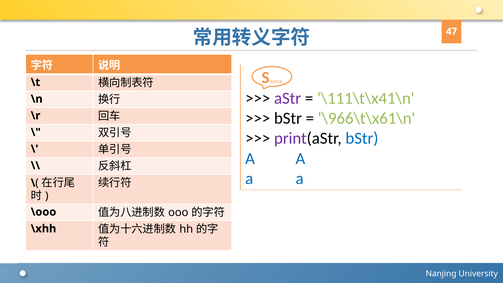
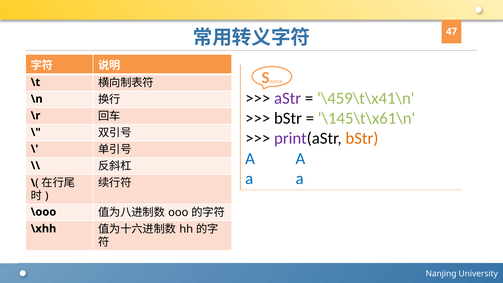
\111\t\x41\n: \111\t\x41\n -> \459\t\x41\n
\966\t\x61\n: \966\t\x61\n -> \145\t\x61\n
bStr at (362, 138) colour: blue -> orange
